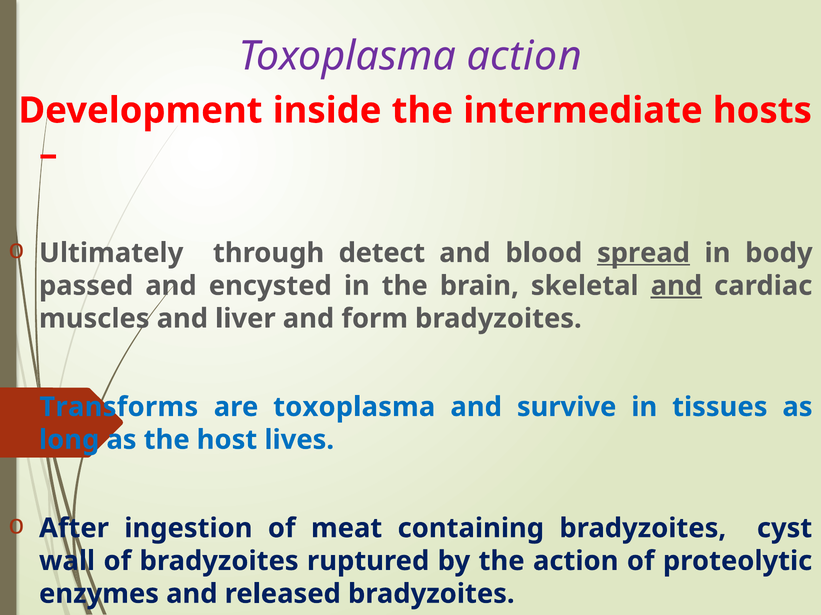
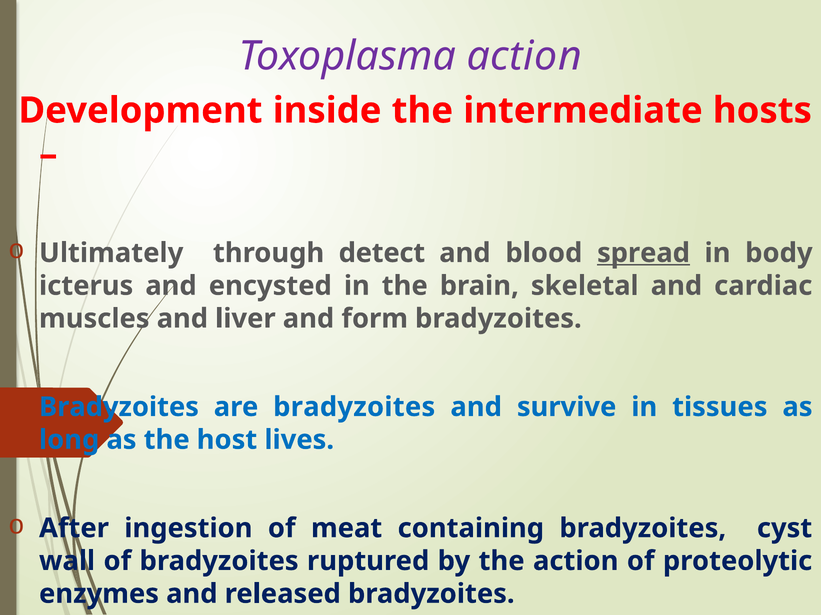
passed: passed -> icterus
and at (676, 286) underline: present -> none
Transforms at (119, 407): Transforms -> Bradyzoites
are toxoplasma: toxoplasma -> bradyzoites
